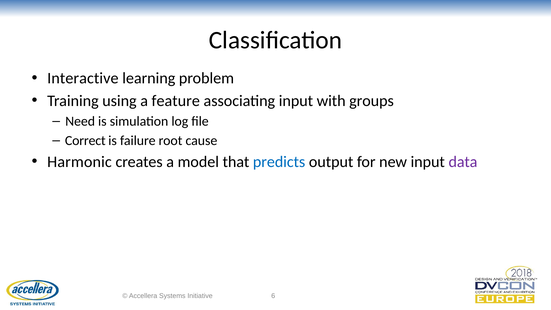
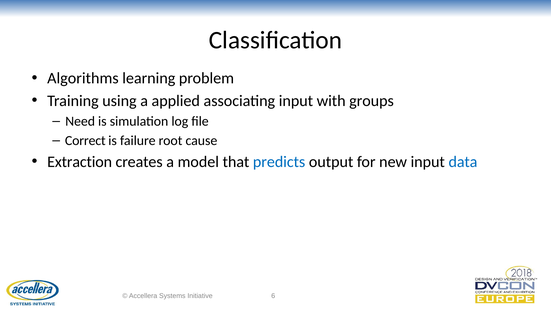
Interactive: Interactive -> Algorithms
feature: feature -> applied
Harmonic: Harmonic -> Extraction
data colour: purple -> blue
